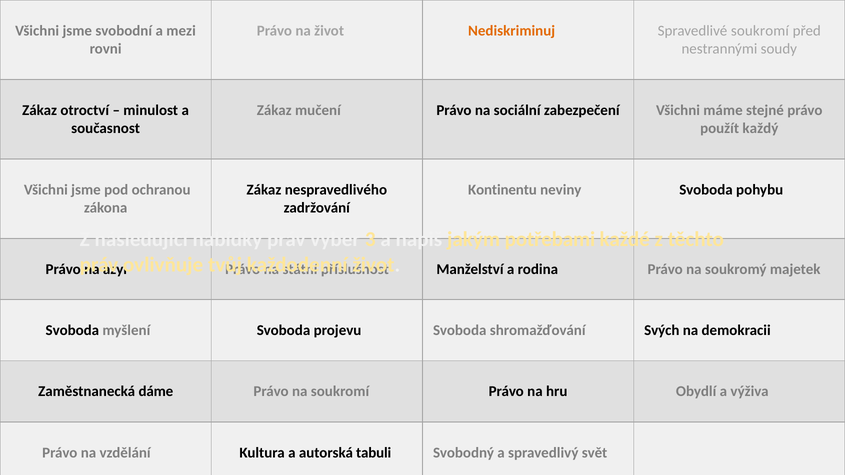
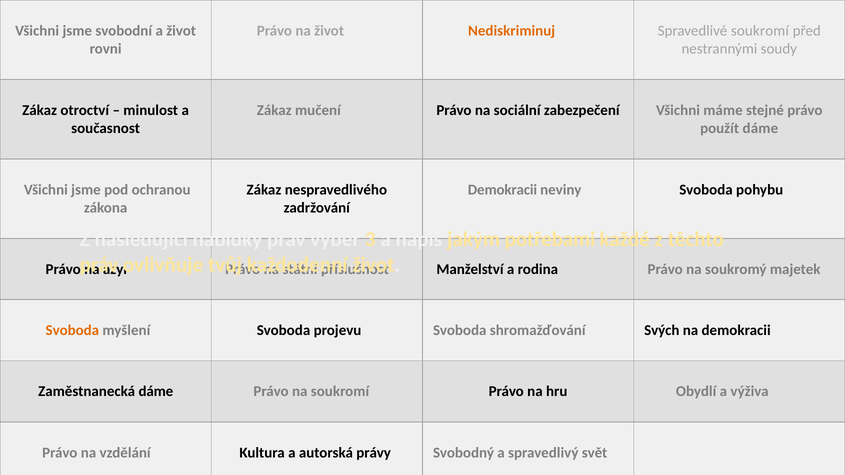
a mezi: mezi -> život
použít každý: každý -> dáme
Kontinentu at (502, 190): Kontinentu -> Demokracii
Svoboda at (72, 331) colour: black -> orange
tabuli: tabuli -> právy
